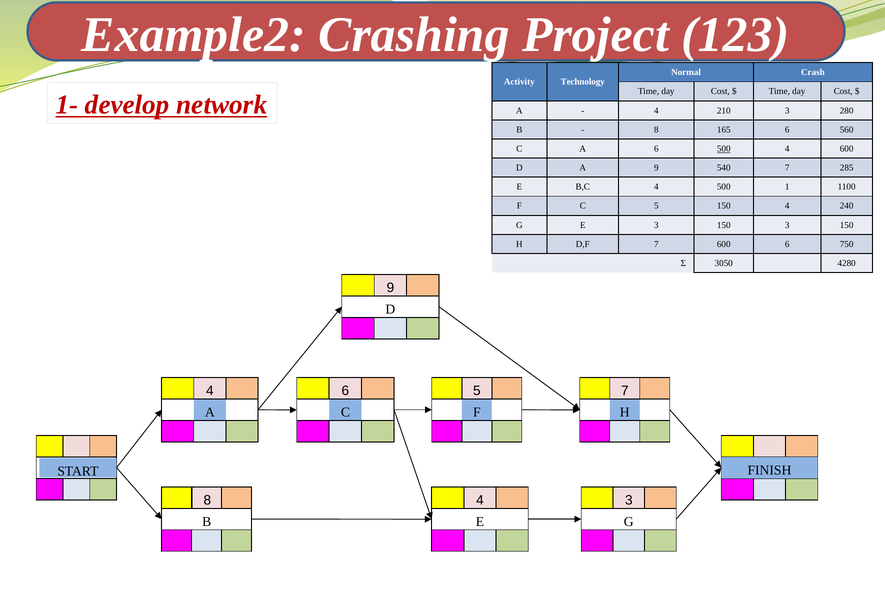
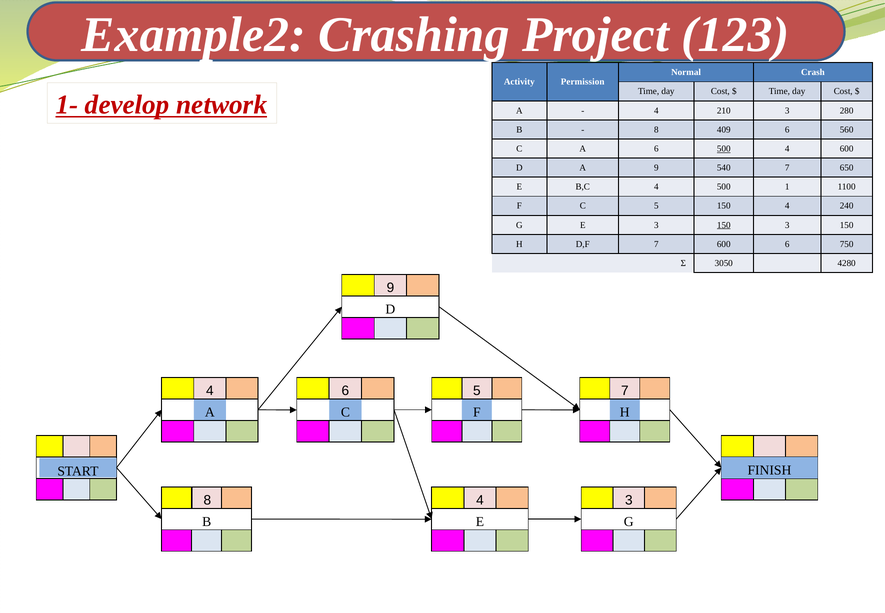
Technology: Technology -> Permission
165: 165 -> 409
285: 285 -> 650
150 at (724, 225) underline: none -> present
